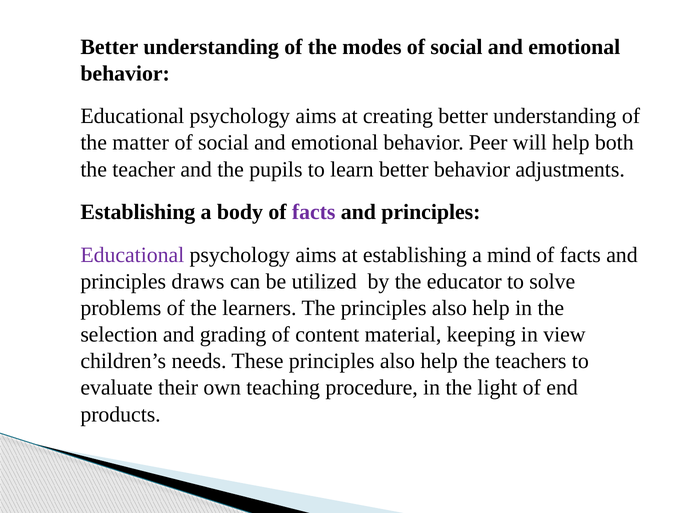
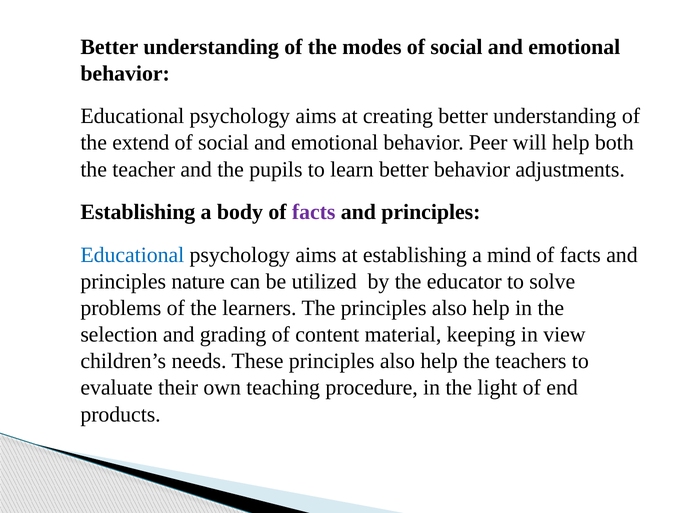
matter: matter -> extend
Educational at (132, 255) colour: purple -> blue
draws: draws -> nature
